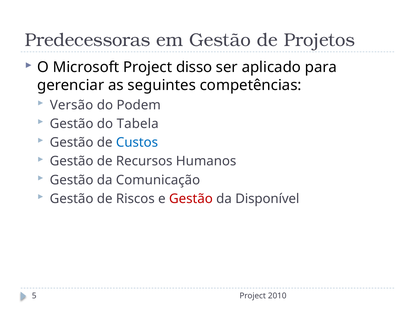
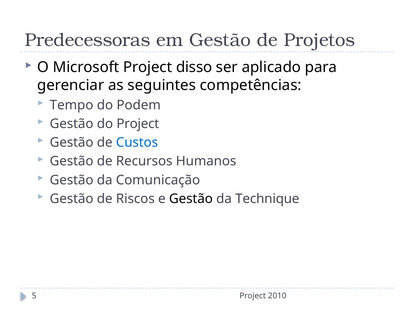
Versão: Versão -> Tempo
do Tabela: Tabela -> Project
Gestão at (191, 199) colour: red -> black
Disponível: Disponível -> Technique
